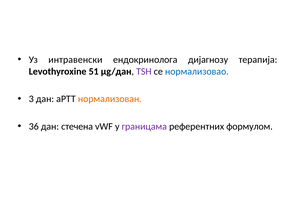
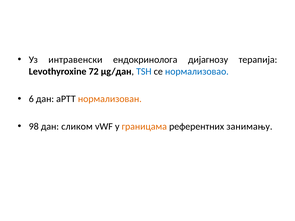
51: 51 -> 72
TSH colour: purple -> blue
3: 3 -> 6
36: 36 -> 98
стечена: стечена -> сликом
границама colour: purple -> orange
формулом: формулом -> занимању
